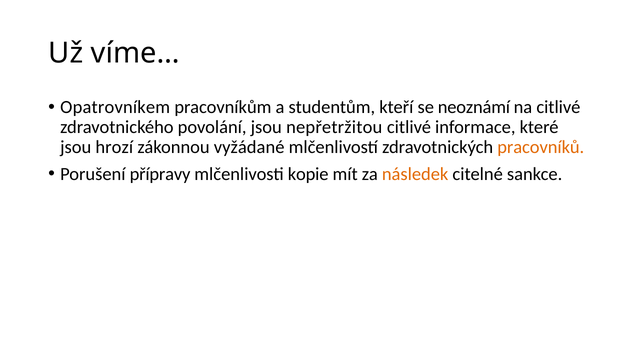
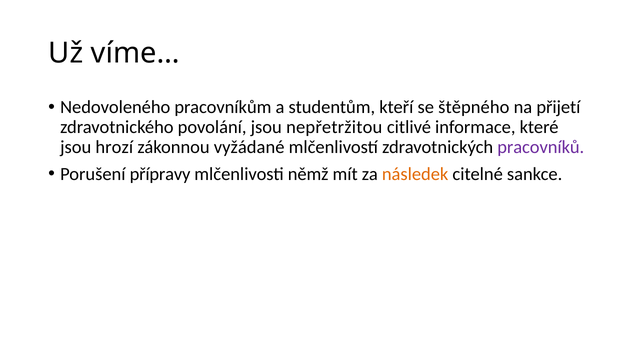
Opatrovníkem: Opatrovníkem -> Nedovoleného
neoznámí: neoznámí -> štěpného
na citlivé: citlivé -> přijetí
pracovníků colour: orange -> purple
kopie: kopie -> němž
